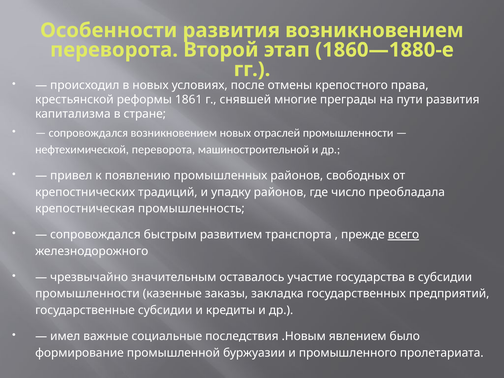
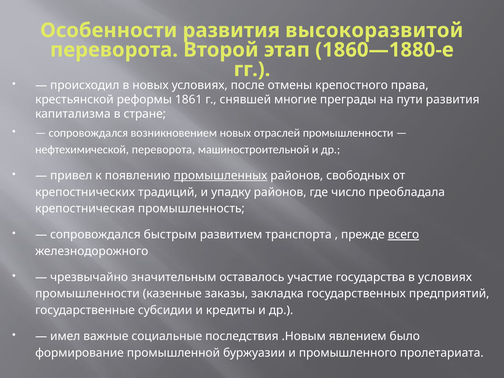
развития возникновением: возникновением -> высокоразвитой
промышленных underline: none -> present
в субсидии: субсидии -> условиях
